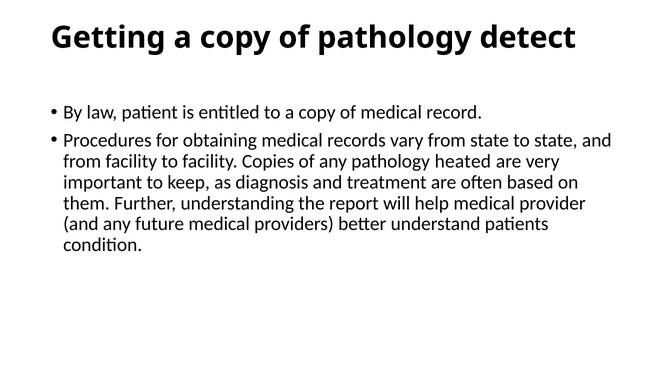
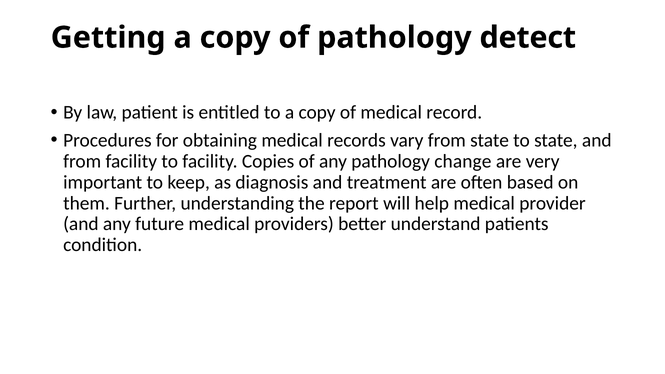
heated: heated -> change
